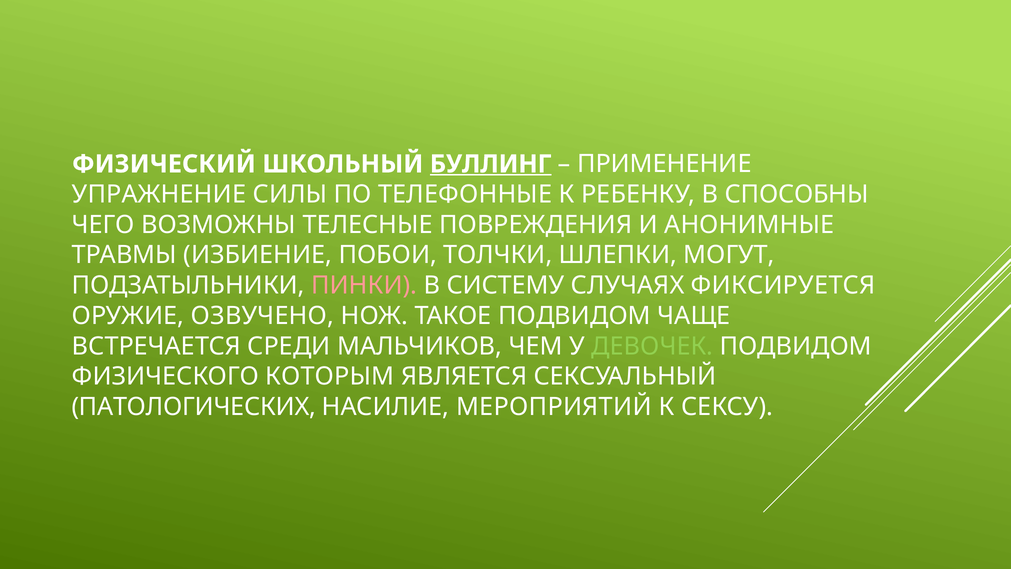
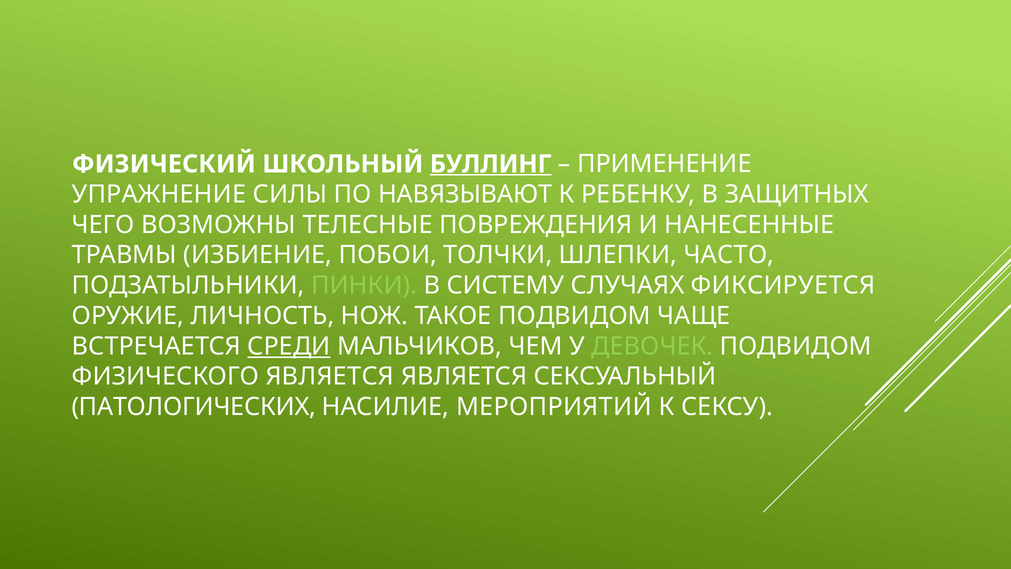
ТЕЛЕФОННЫЕ: ТЕЛЕФОННЫЕ -> НАВЯЗЫВАЮТ
СПОСОБНЫ: СПОСОБНЫ -> ЗАЩИТНЫХ
АНОНИМНЫЕ: АНОНИМНЫЕ -> НАНЕСЕННЫЕ
МОГУТ: МОГУТ -> ЧАСТО
ПИНКИ colour: pink -> light green
ОЗВУЧЕНО: ОЗВУЧЕНО -> ЛИЧНОСТЬ
СРЕДИ underline: none -> present
ФИЗИЧЕСКОГО КОТОРЫМ: КОТОРЫМ -> ЯВЛЯЕТСЯ
